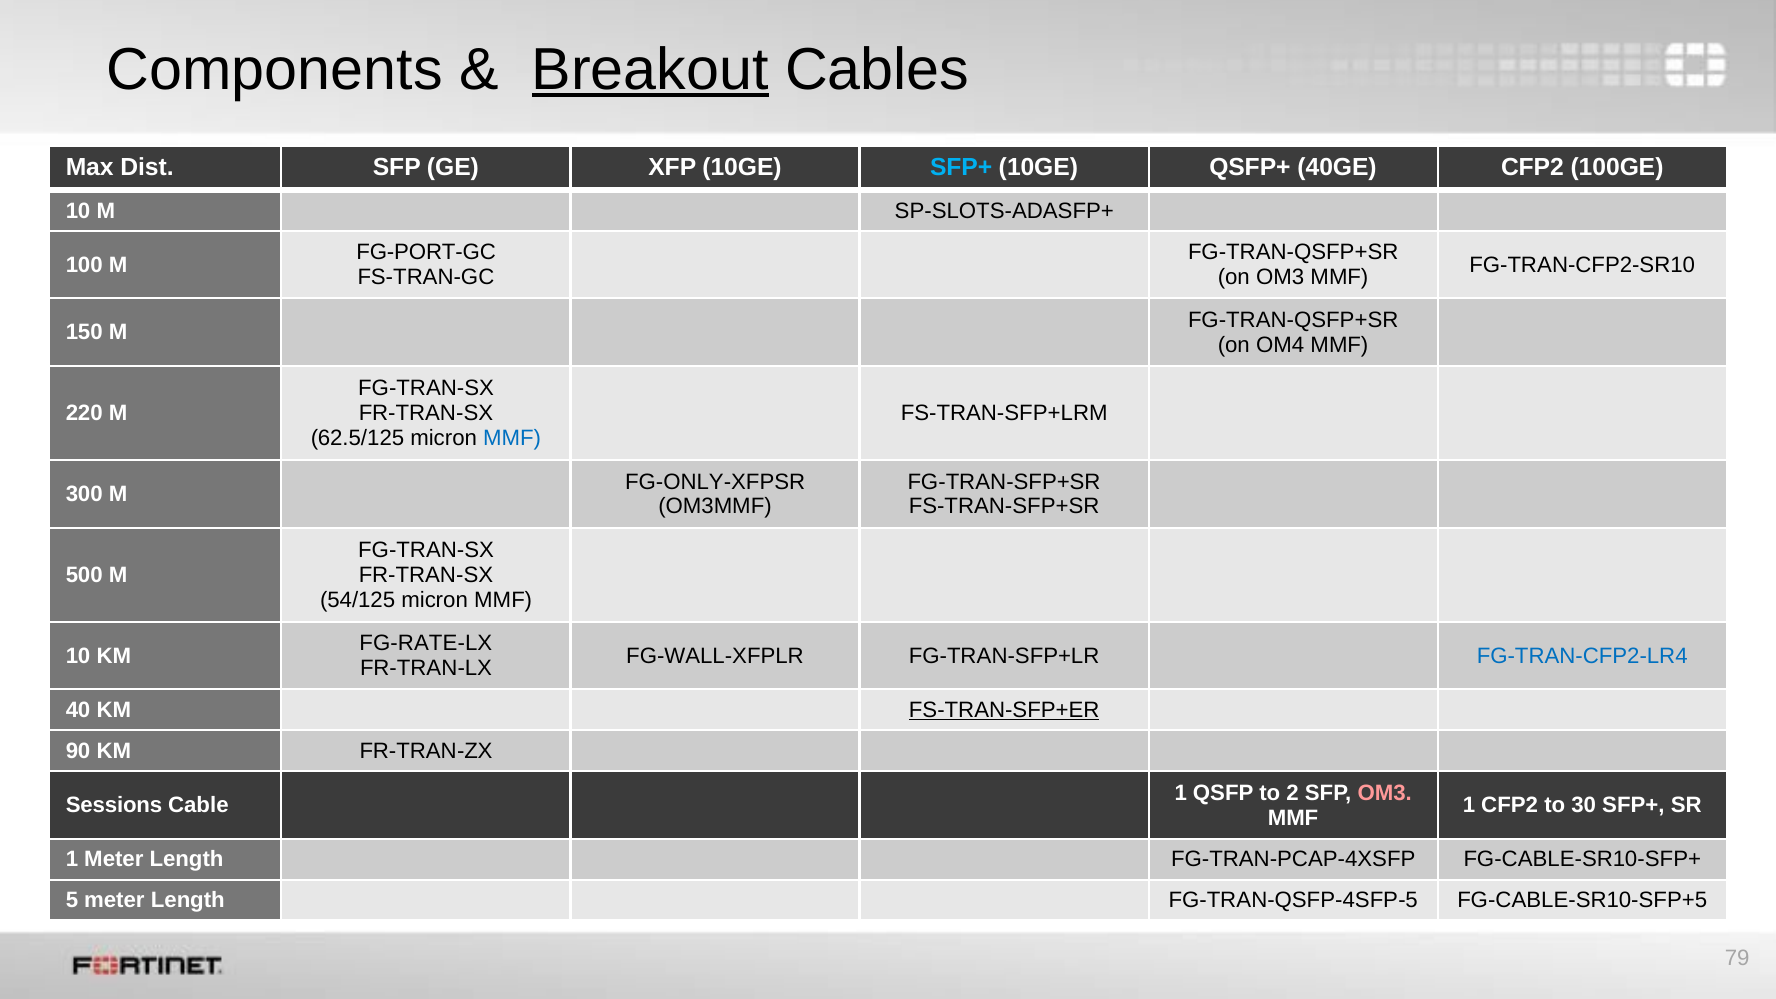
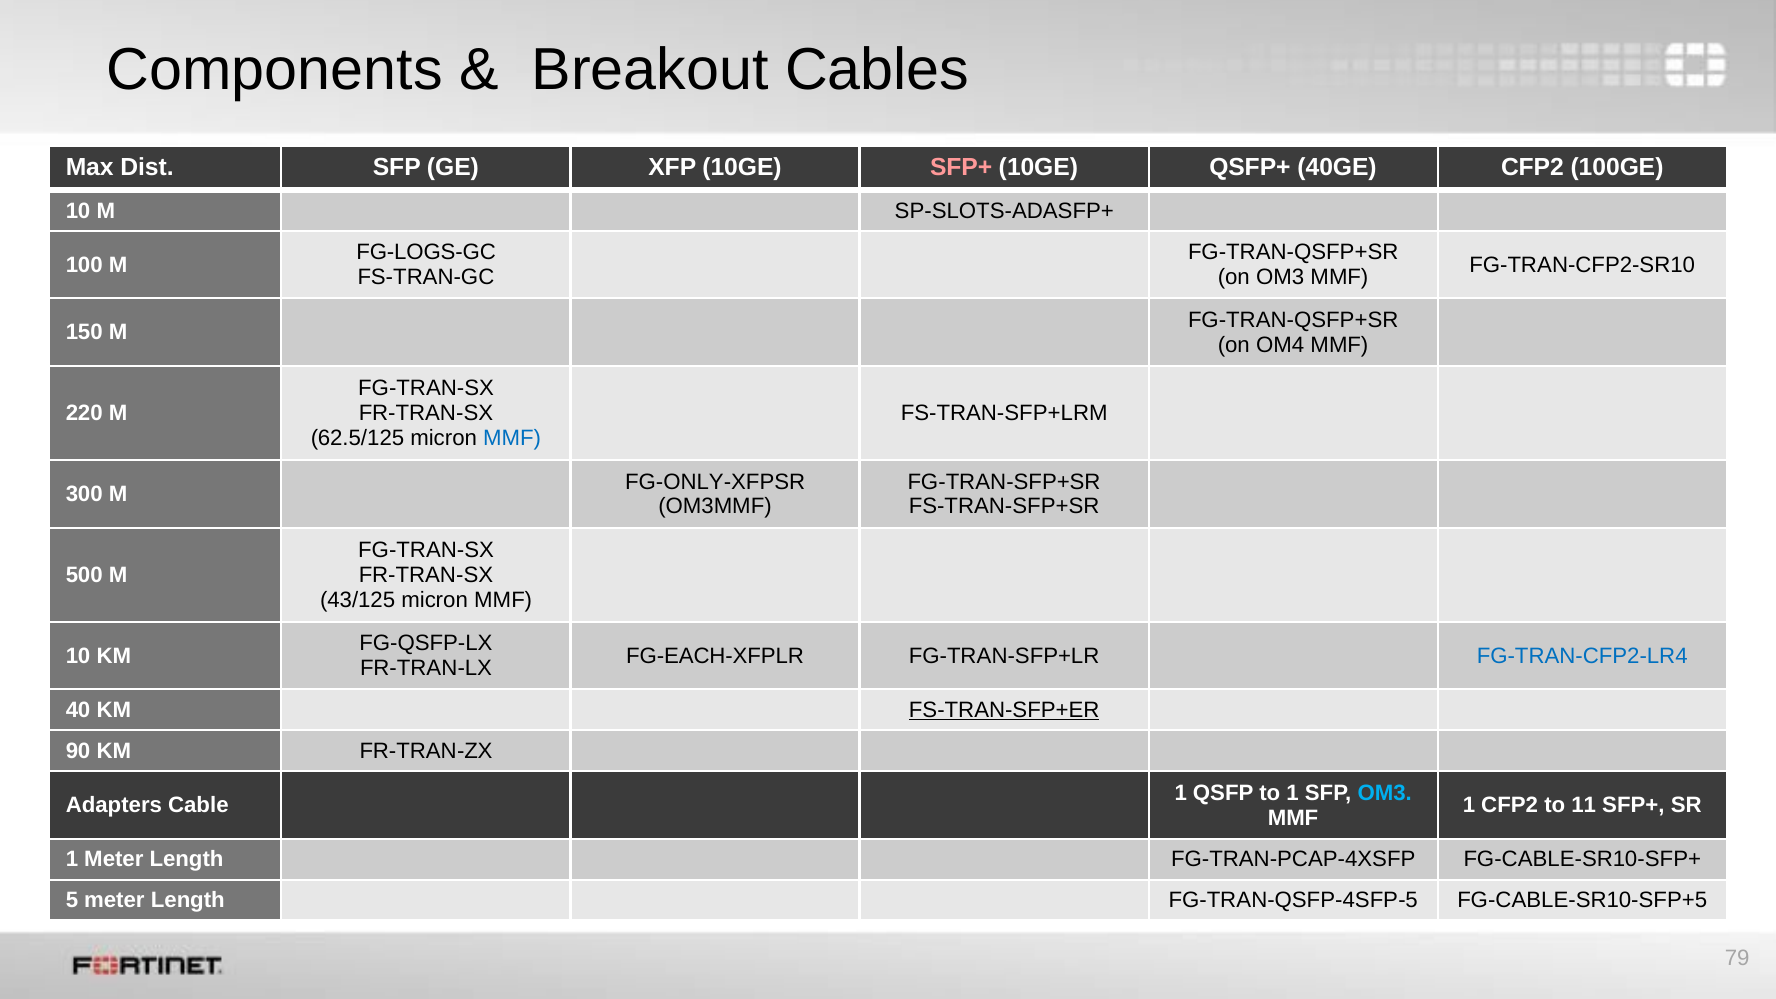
Breakout underline: present -> none
SFP+ at (961, 167) colour: light blue -> pink
FG-PORT-GC: FG-PORT-GC -> FG-LOGS-GC
54/125: 54/125 -> 43/125
FG-RATE-LX: FG-RATE-LX -> FG-QSFP-LX
FG-WALL-XFPLR: FG-WALL-XFPLR -> FG-EACH-XFPLR
to 2: 2 -> 1
OM3 at (1385, 793) colour: pink -> light blue
Sessions: Sessions -> Adapters
30: 30 -> 11
